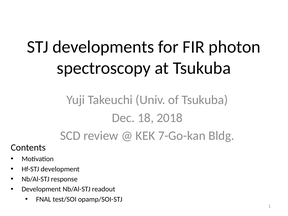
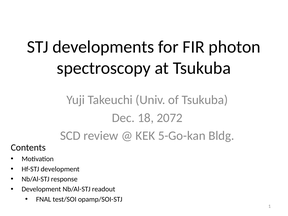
2018: 2018 -> 2072
7-Go-kan: 7-Go-kan -> 5-Go-kan
